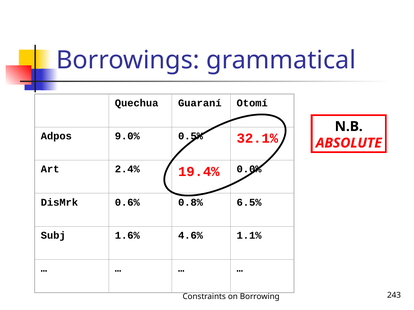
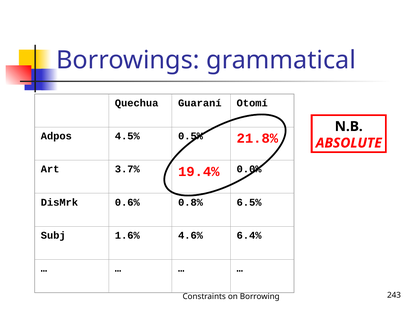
9.0%: 9.0% -> 4.5%
32.1%: 32.1% -> 21.8%
2.4%: 2.4% -> 3.7%
1.1%: 1.1% -> 6.4%
